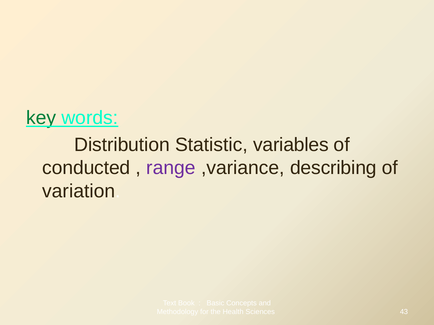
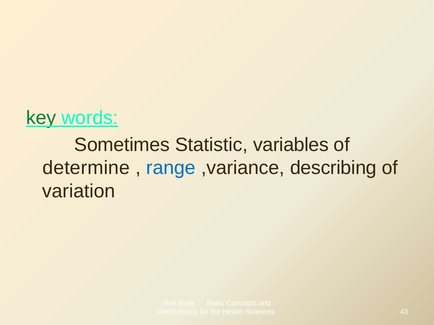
Distribution: Distribution -> Sometimes
conducted: conducted -> determine
range colour: purple -> blue
